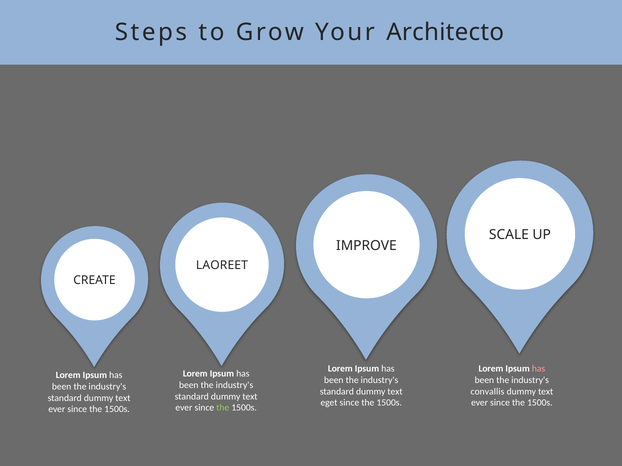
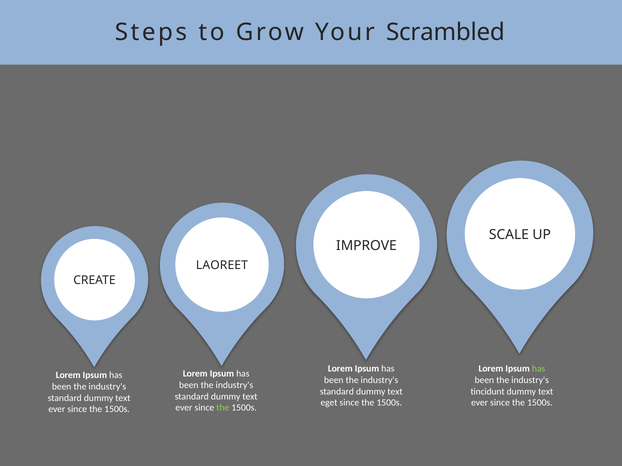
Architecto: Architecto -> Scrambled
has at (539, 369) colour: pink -> light green
convallis: convallis -> tincidunt
